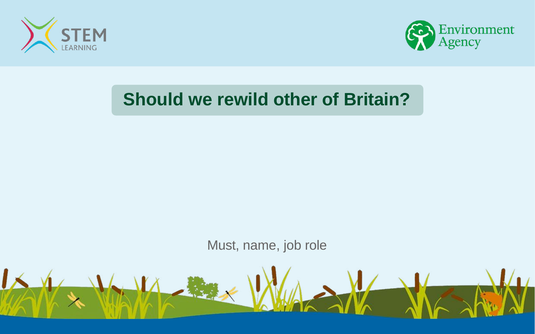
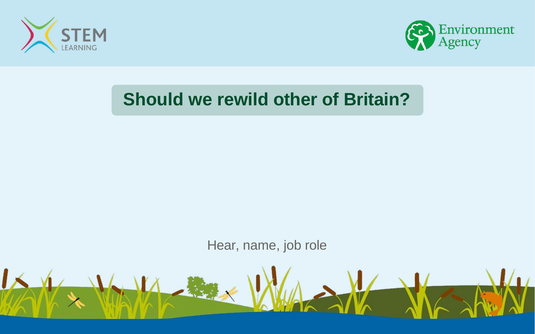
Must: Must -> Hear
